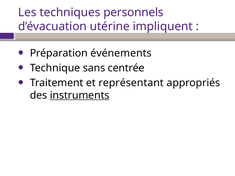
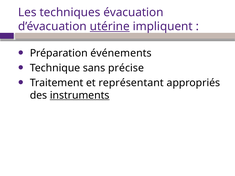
personnels: personnels -> évacuation
utérine underline: none -> present
centrée: centrée -> précise
